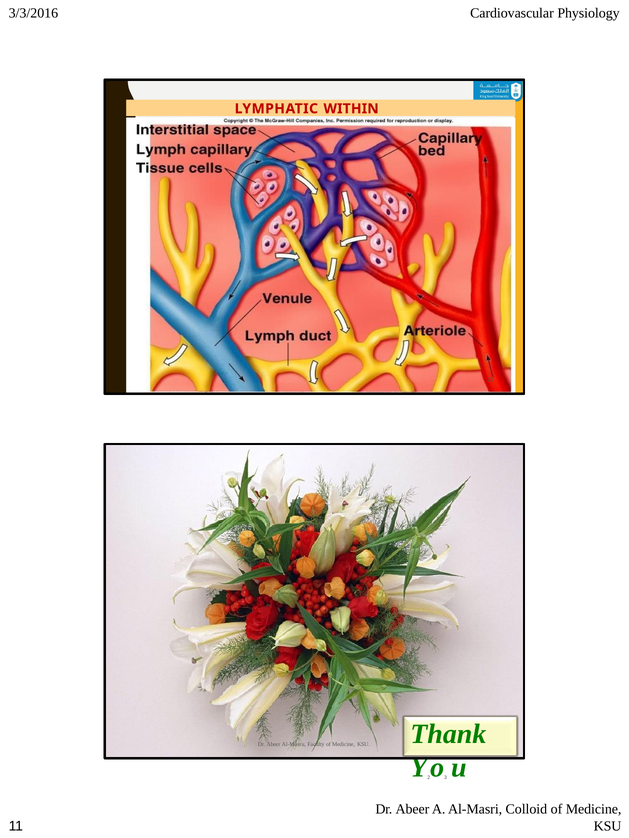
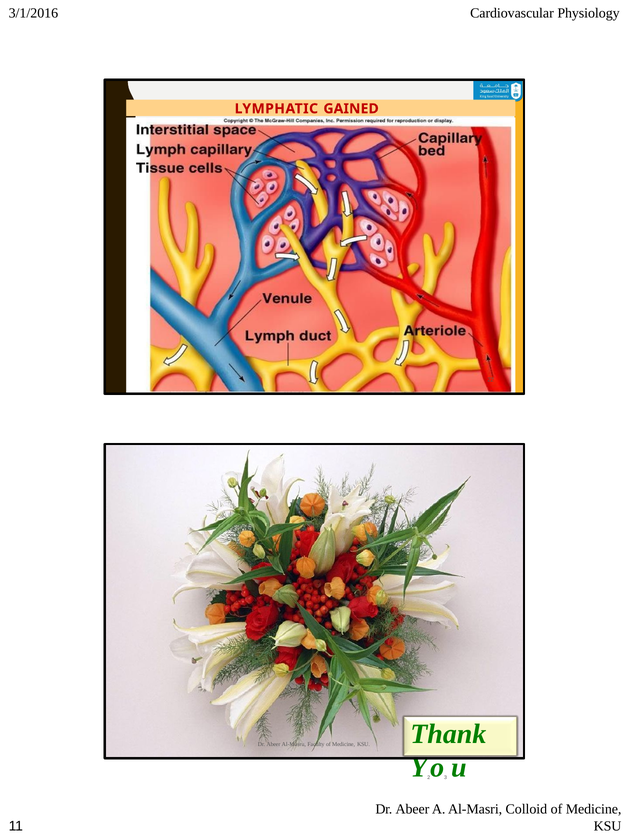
3/3/2016: 3/3/2016 -> 3/1/2016
WITHIN: WITHIN -> GAINED
